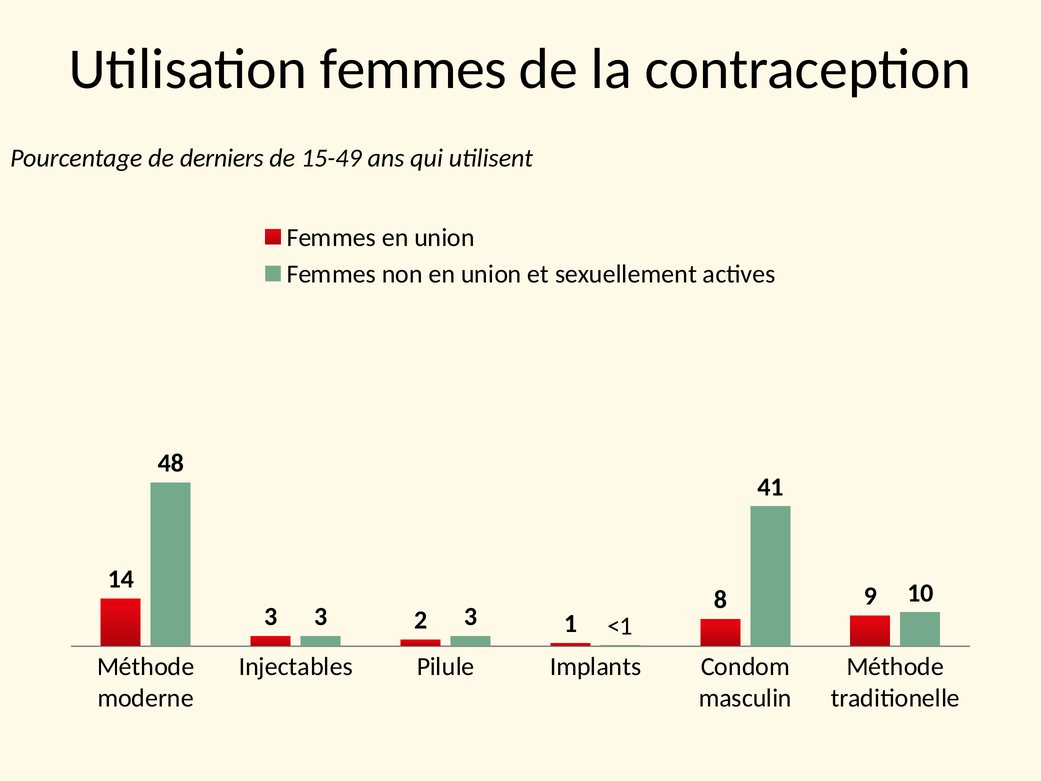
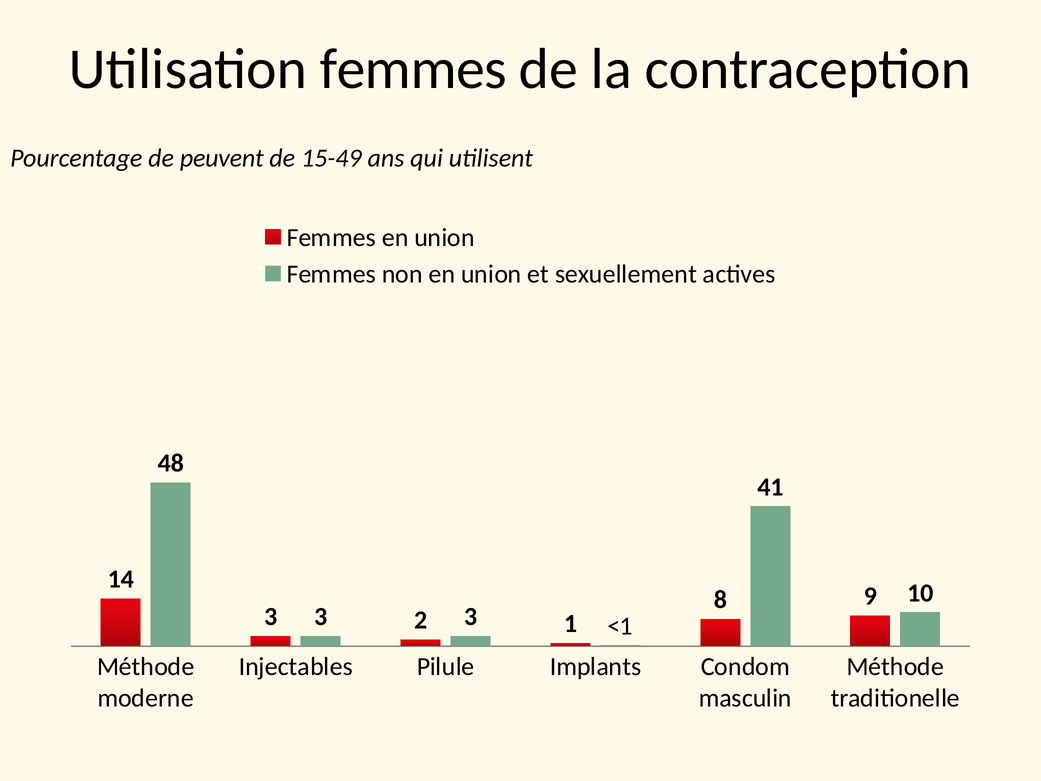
derniers: derniers -> peuvent
